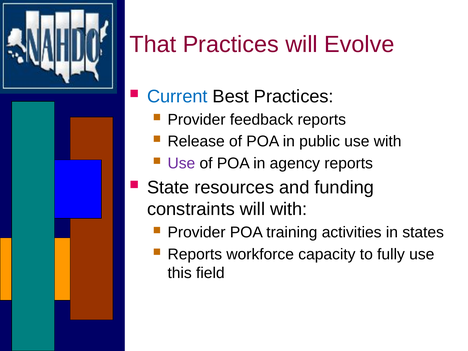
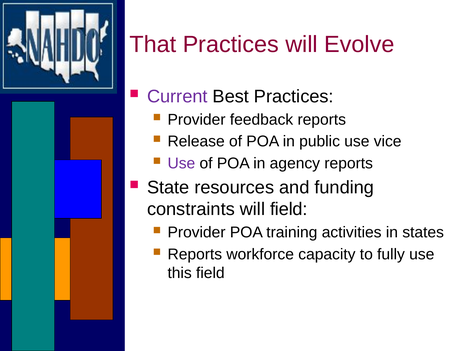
Current colour: blue -> purple
use with: with -> vice
will with: with -> field
